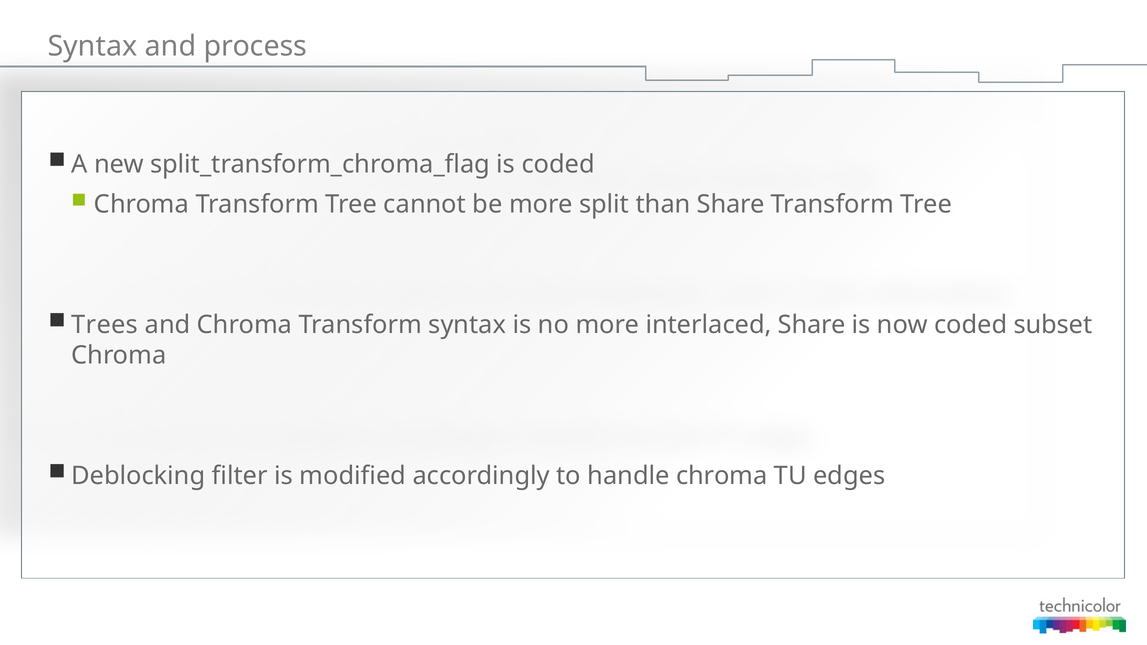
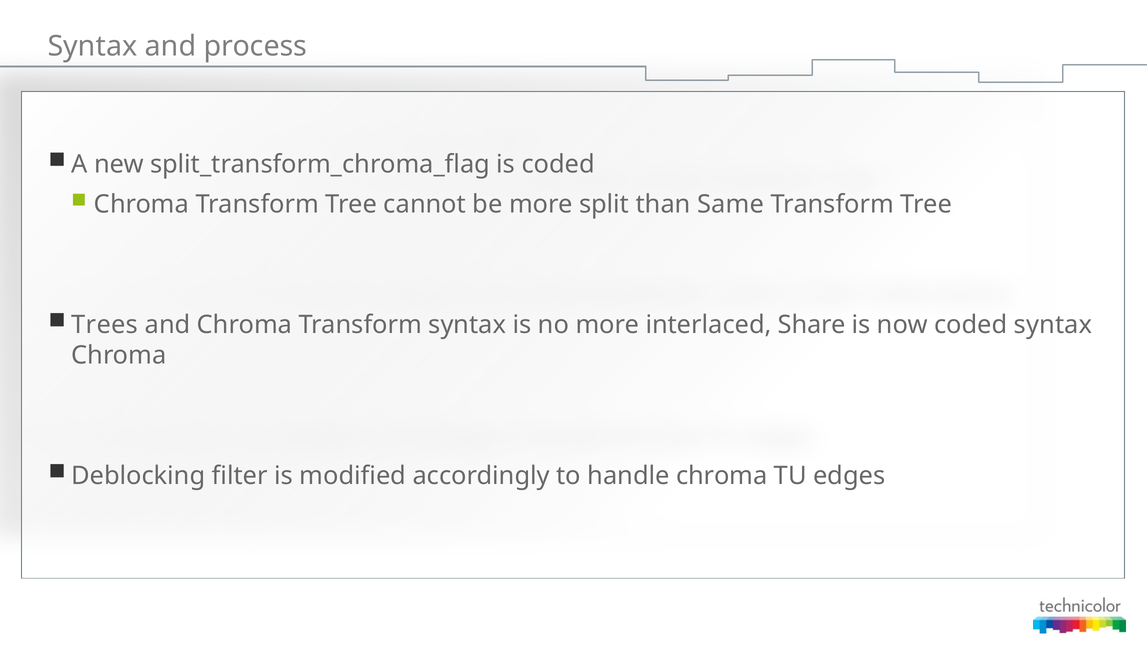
than Share: Share -> Same
coded subset: subset -> syntax
